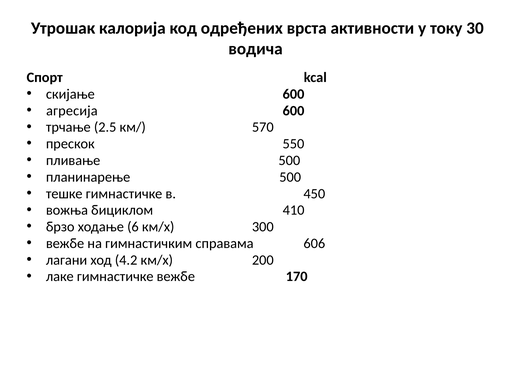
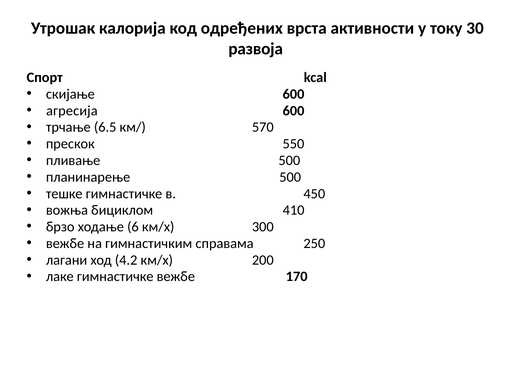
водича: водича -> развоја
2.5: 2.5 -> 6.5
606: 606 -> 250
